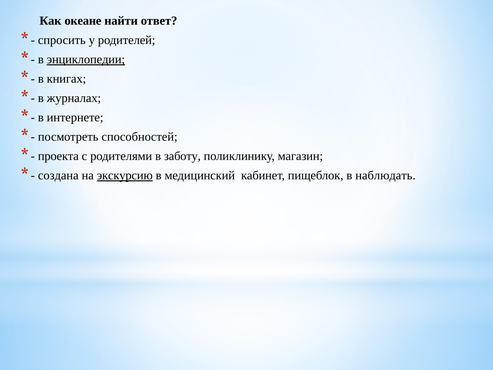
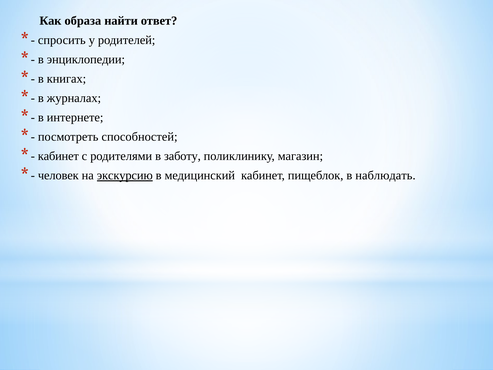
океане: океане -> образа
энциклопедии underline: present -> none
проекта at (58, 156): проекта -> кабинет
создана: создана -> человек
